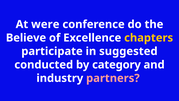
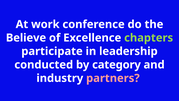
were: were -> work
chapters colour: yellow -> light green
suggested: suggested -> leadership
